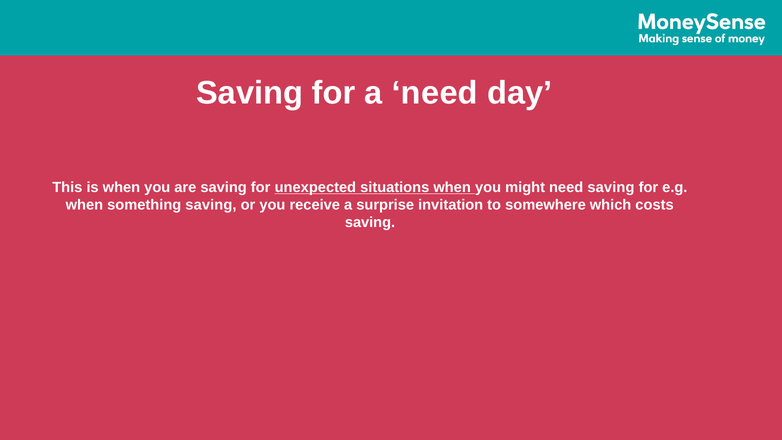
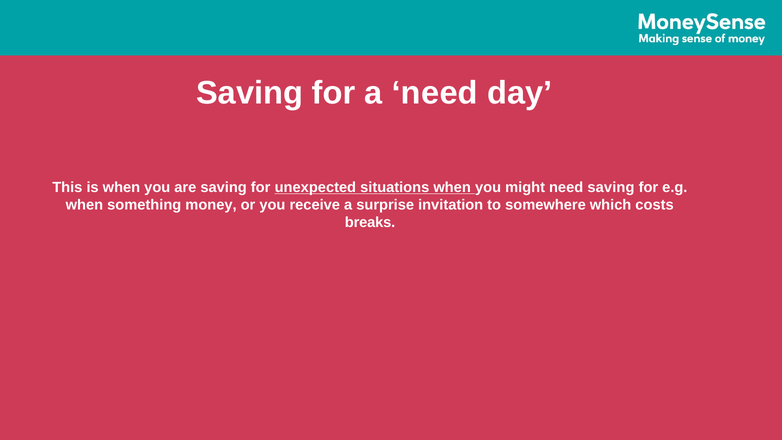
something saving: saving -> money
saving at (370, 222): saving -> breaks
